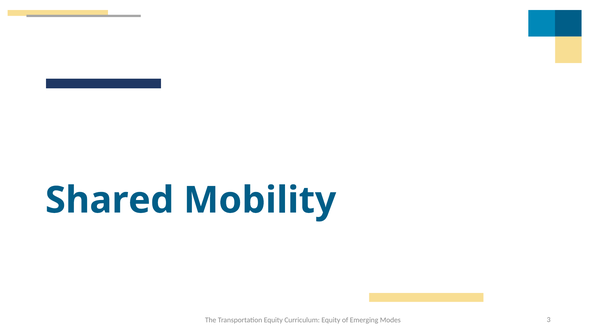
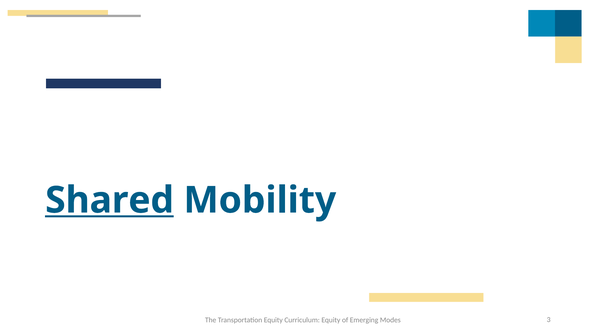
Shared underline: none -> present
